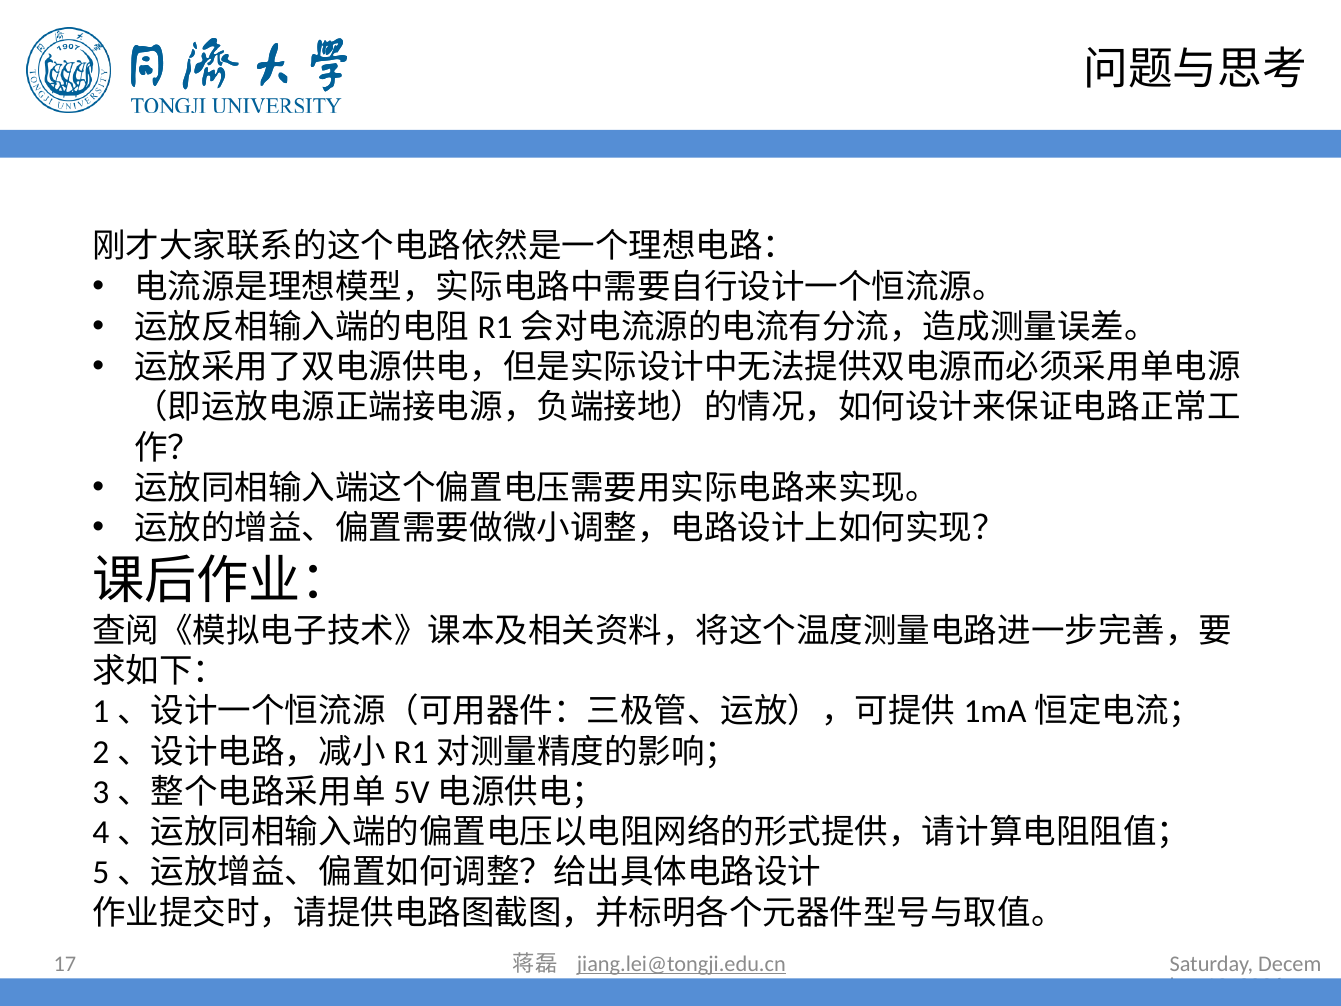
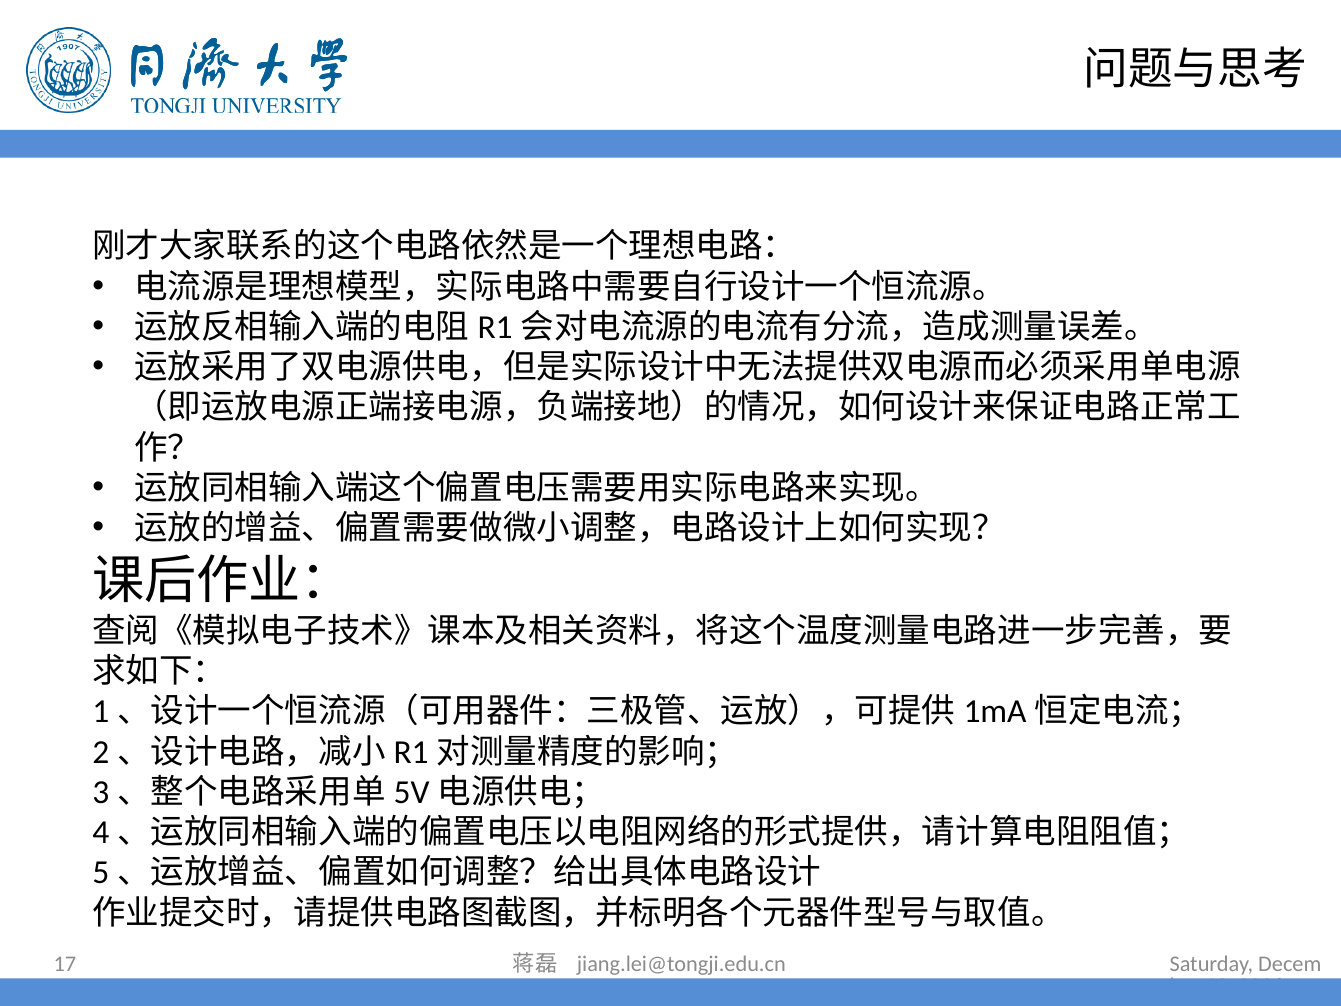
jiang.lei@tongji.edu.cn underline: present -> none
